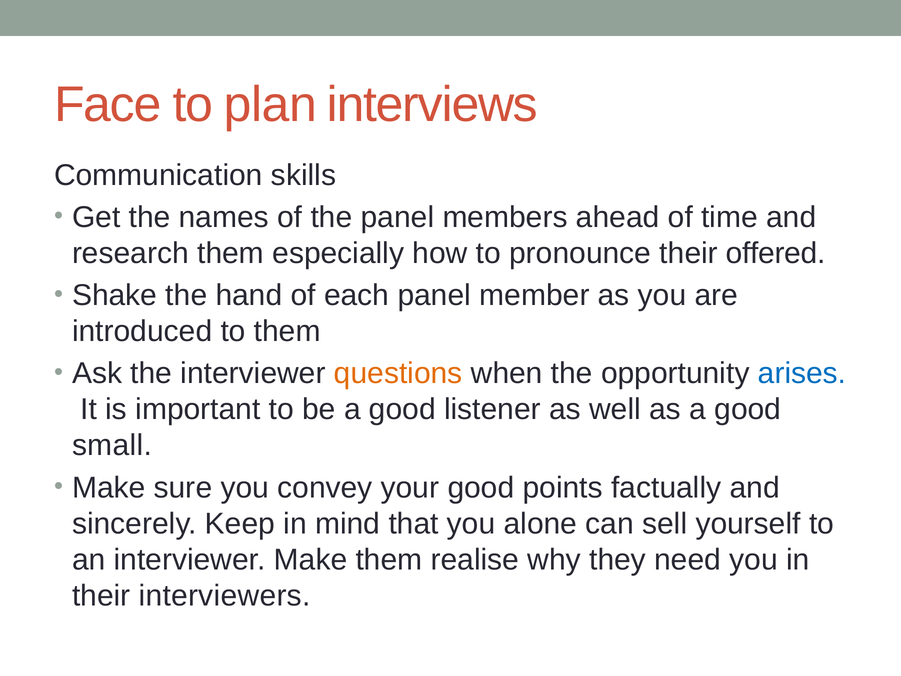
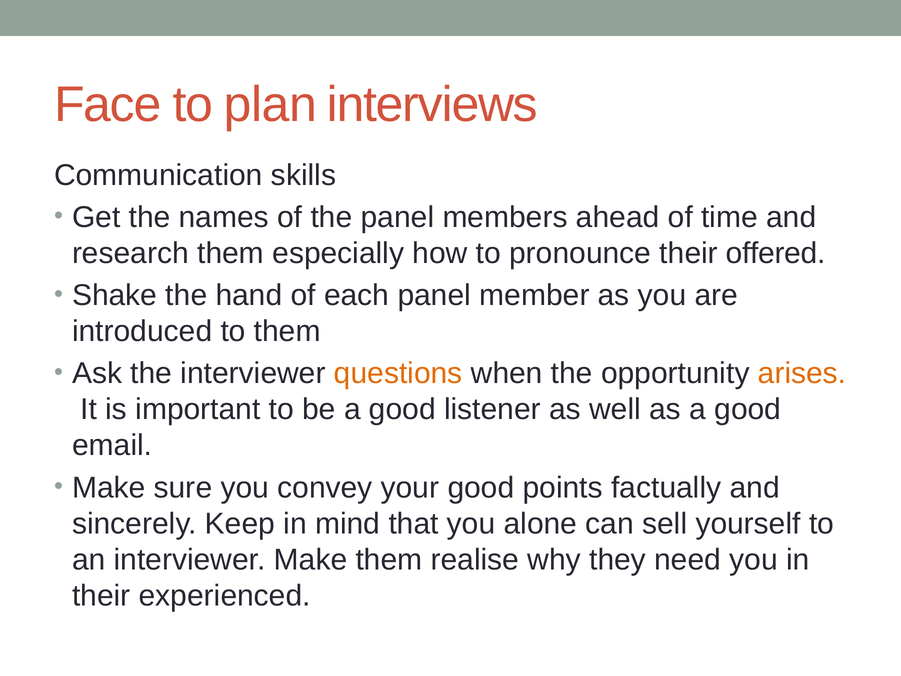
arises colour: blue -> orange
small: small -> email
interviewers: interviewers -> experienced
